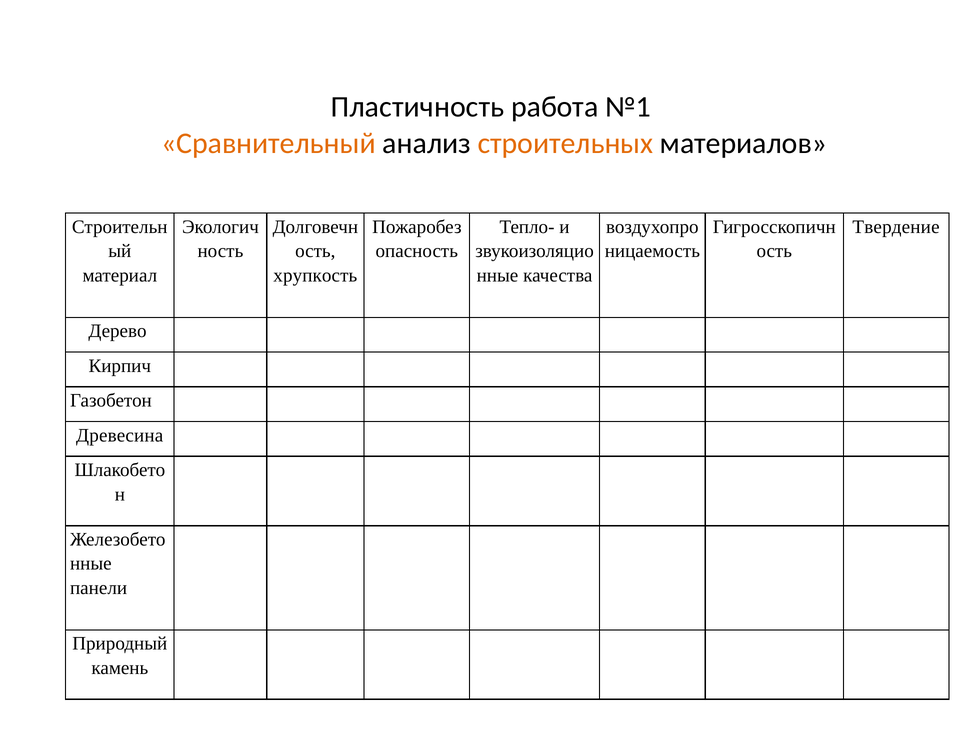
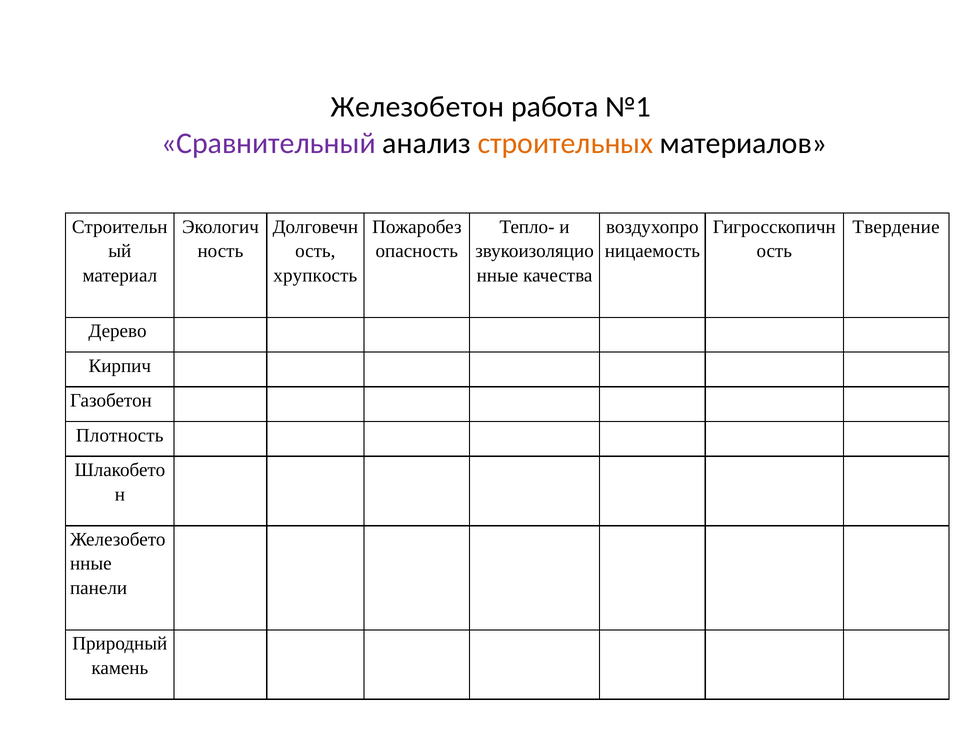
Пластичность: Пластичность -> Железобетон
Сравнительный colour: orange -> purple
Древесина: Древесина -> Плотность
